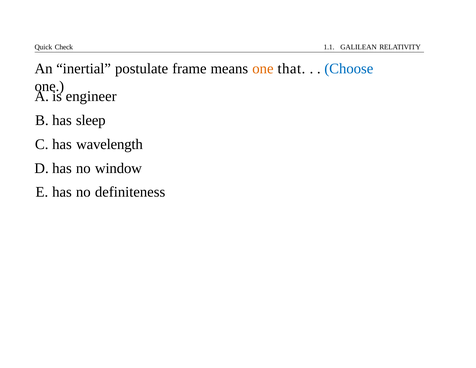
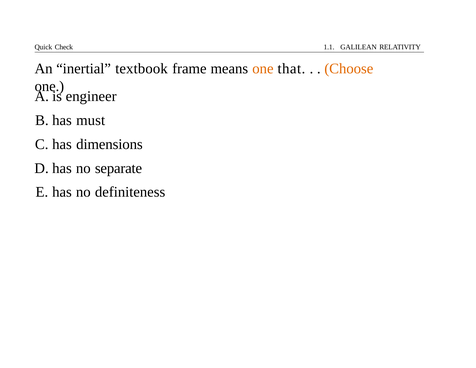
postulate: postulate -> textbook
Choose colour: blue -> orange
sleep: sleep -> must
wavelength: wavelength -> dimensions
window: window -> separate
